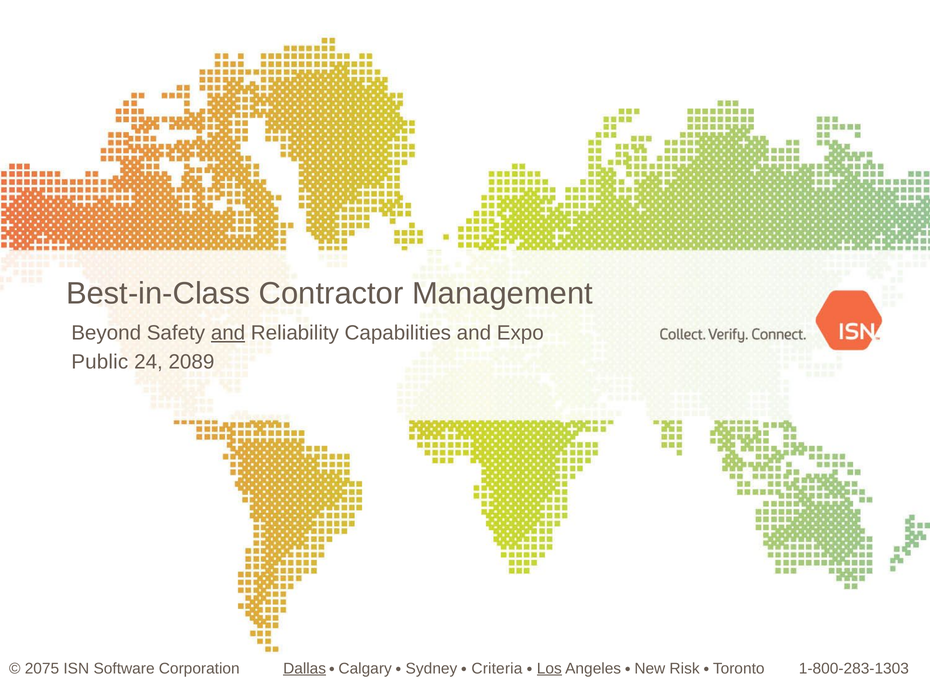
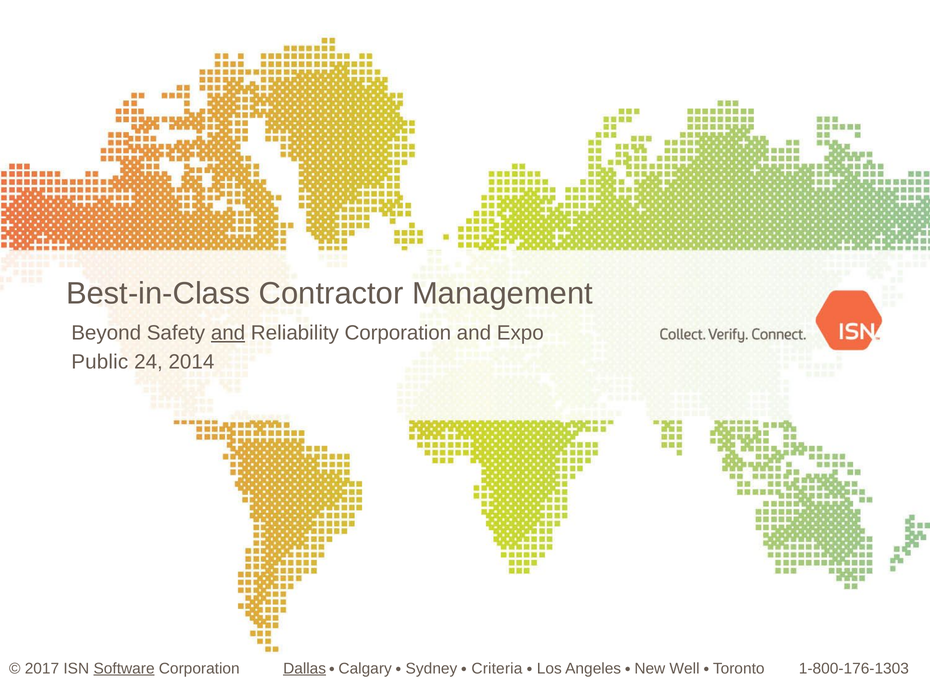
Reliability Capabilities: Capabilities -> Corporation
2089: 2089 -> 2014
2075: 2075 -> 2017
Software underline: none -> present
Los underline: present -> none
Risk: Risk -> Well
1-800-283-1303: 1-800-283-1303 -> 1-800-176-1303
